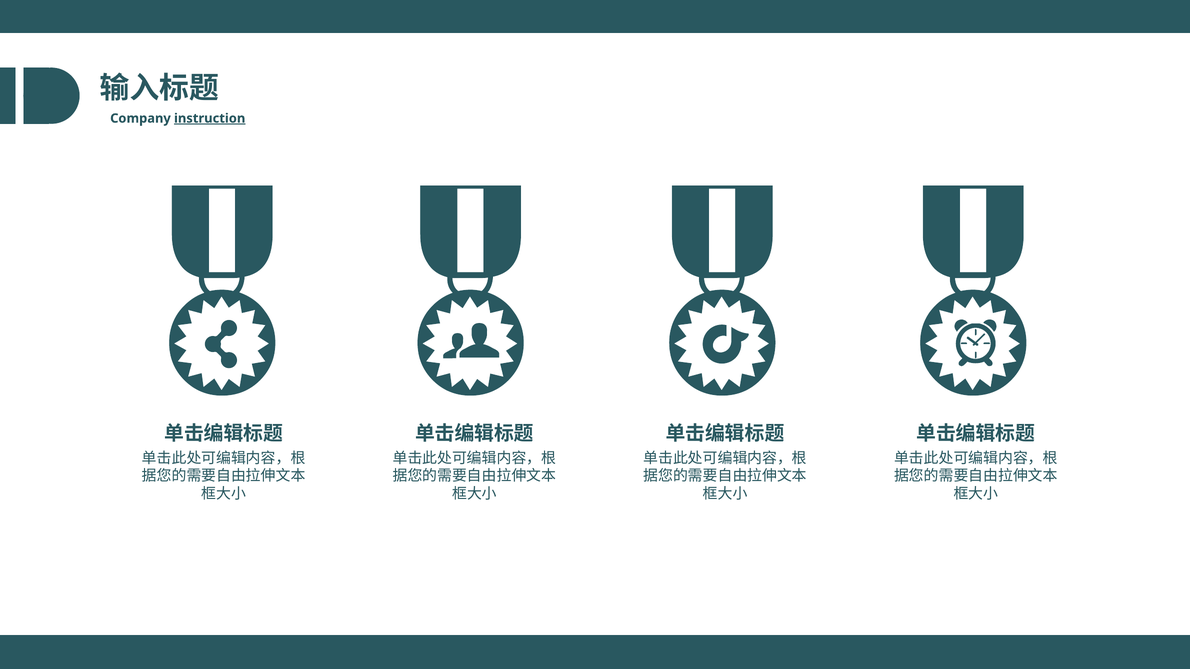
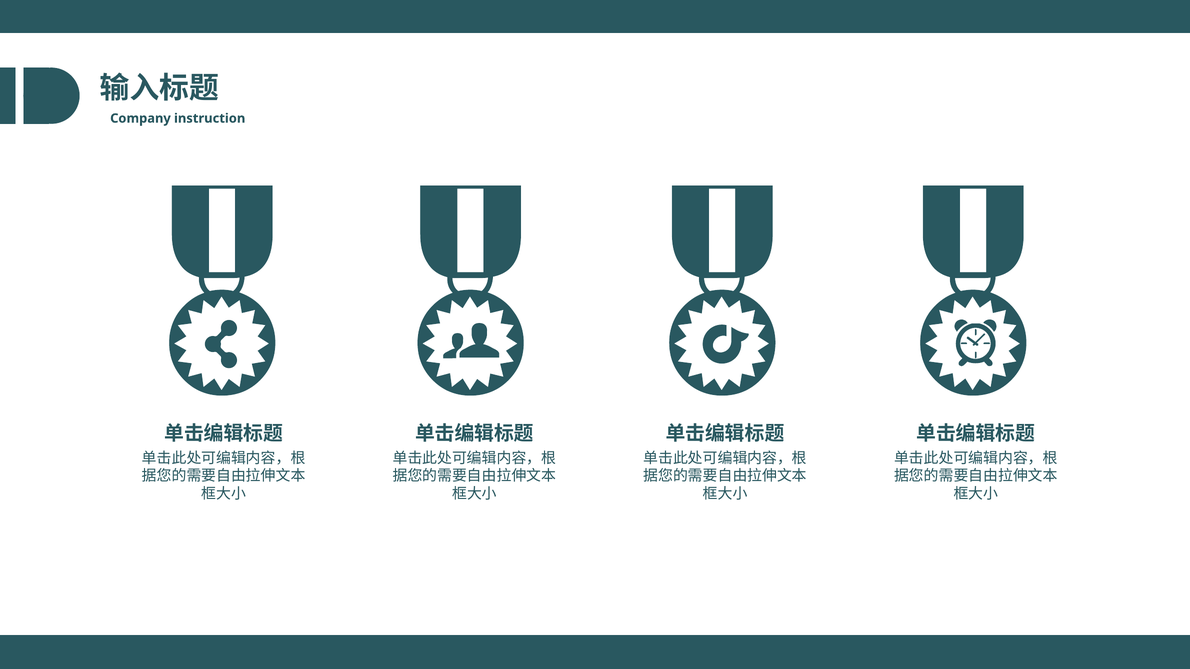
instruction underline: present -> none
